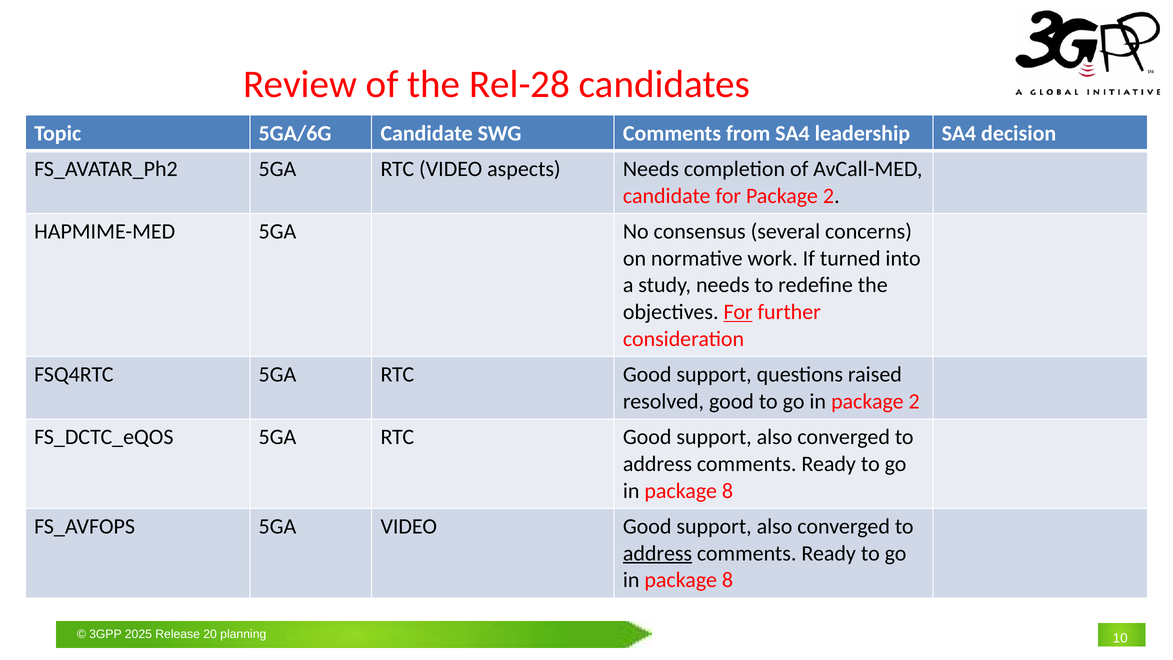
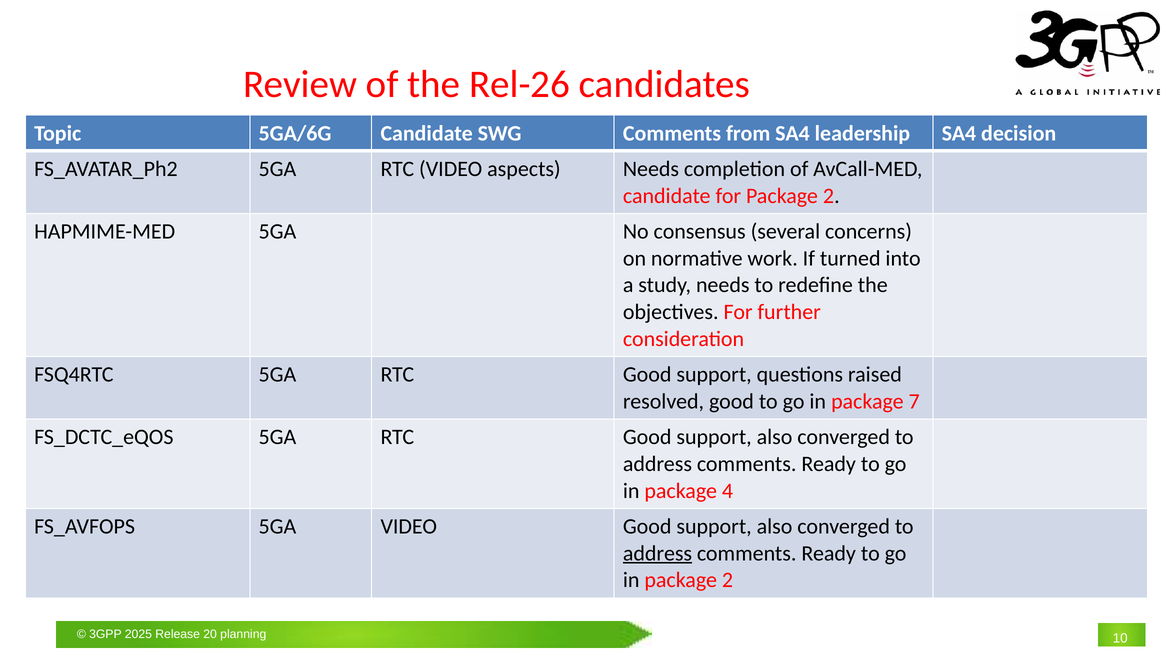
Rel-28: Rel-28 -> Rel-26
For at (738, 312) underline: present -> none
in package 2: 2 -> 7
8 at (728, 491): 8 -> 4
8 at (728, 580): 8 -> 2
